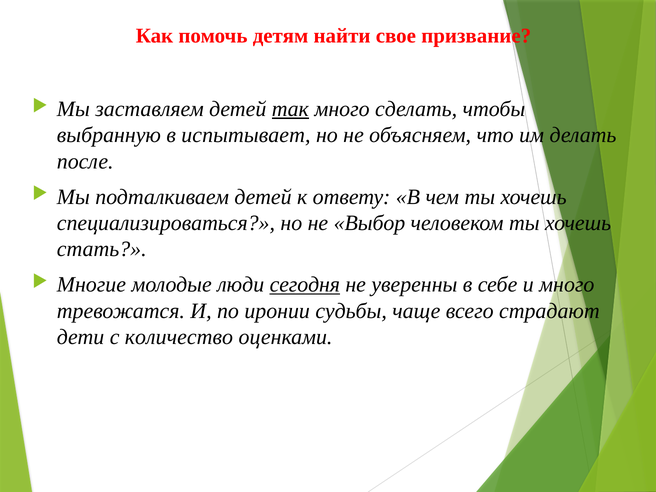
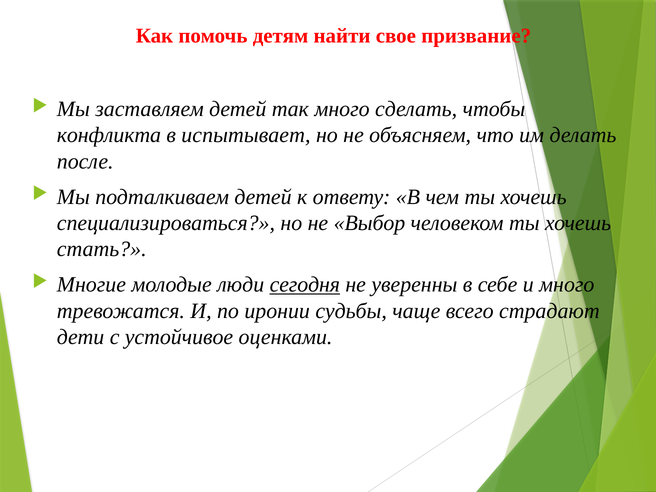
так underline: present -> none
выбранную: выбранную -> конфликта
количество: количество -> устойчивое
